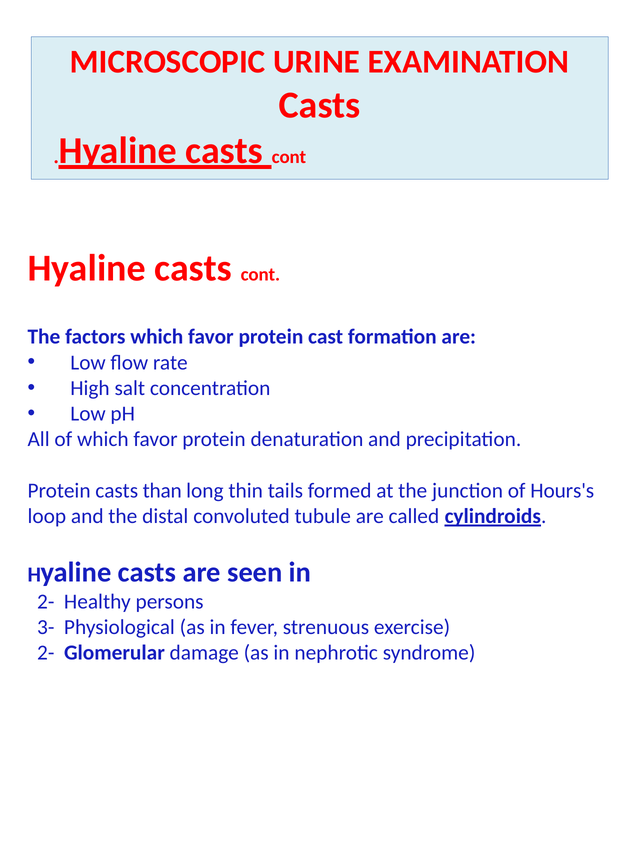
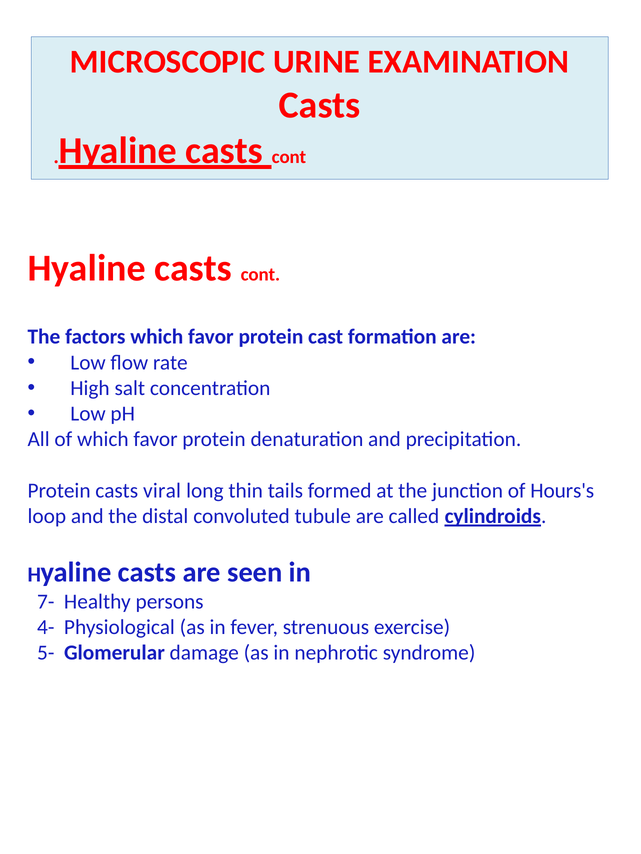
than: than -> viral
2- at (46, 602): 2- -> 7-
3-: 3- -> 4-
2- at (46, 653): 2- -> 5-
